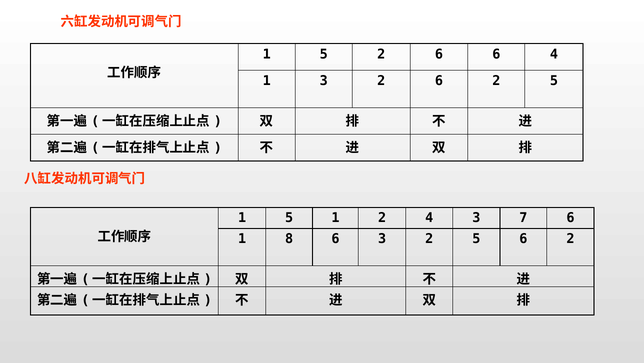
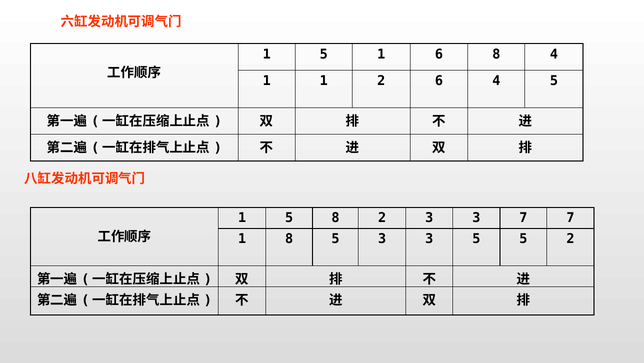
5 2: 2 -> 1
6 6: 6 -> 8
1 3: 3 -> 1
2 6 2: 2 -> 4
5 1: 1 -> 8
2 4: 4 -> 3
7 6: 6 -> 7
8 6: 6 -> 5
2 at (429, 238): 2 -> 3
5 6: 6 -> 5
